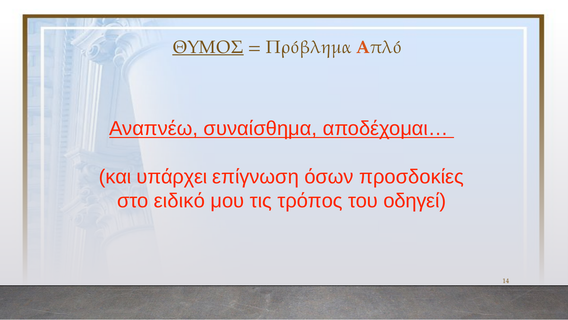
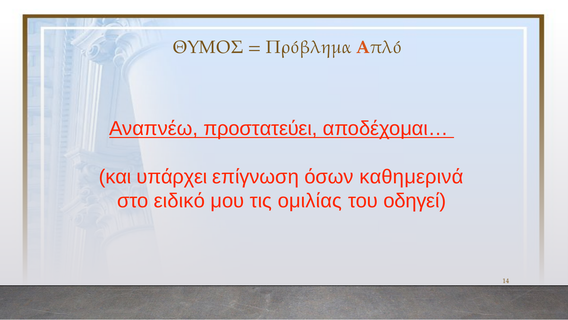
ΘΥΜΟΣ underline: present -> none
συναίσθημα: συναίσθημα -> προστατεύει
προσδοκίες: προσδοκίες -> καθημερινά
τρόπος: τρόπος -> ομιλίας
